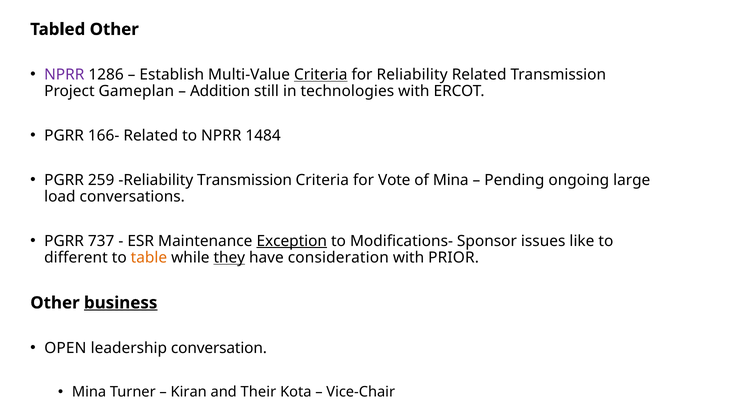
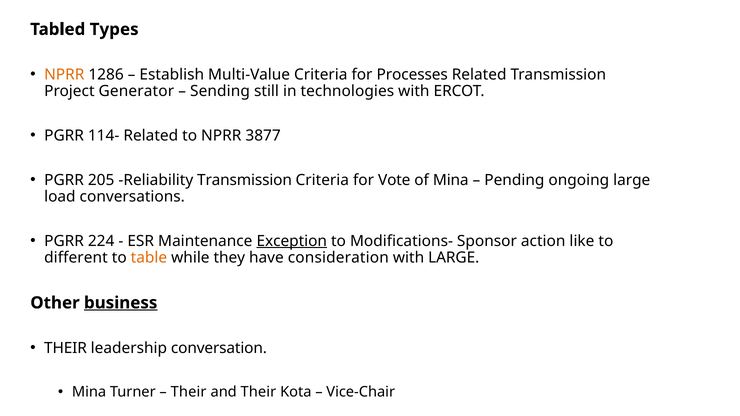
Tabled Other: Other -> Types
NPRR at (64, 75) colour: purple -> orange
Criteria at (321, 75) underline: present -> none
for Reliability: Reliability -> Processes
Gameplan: Gameplan -> Generator
Addition: Addition -> Sending
166-: 166- -> 114-
1484: 1484 -> 3877
259: 259 -> 205
737: 737 -> 224
issues: issues -> action
they underline: present -> none
with PRIOR: PRIOR -> LARGE
OPEN at (65, 348): OPEN -> THEIR
Kiran at (189, 392): Kiran -> Their
